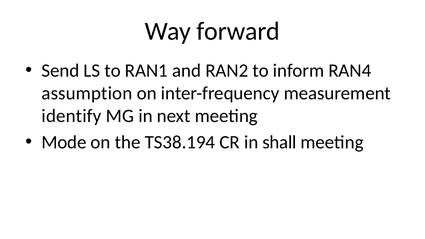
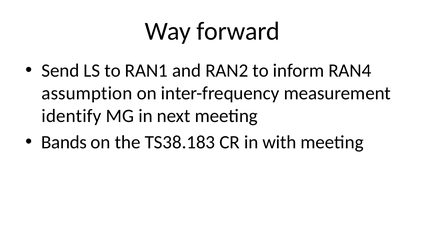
Mode: Mode -> Bands
TS38.194: TS38.194 -> TS38.183
shall: shall -> with
